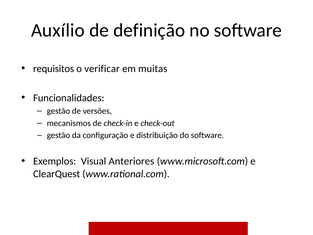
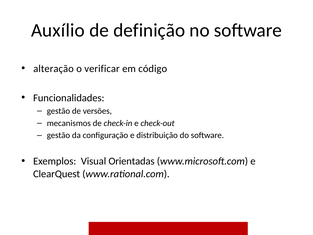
requisitos: requisitos -> alteração
muitas: muitas -> código
Anteriores: Anteriores -> Orientadas
